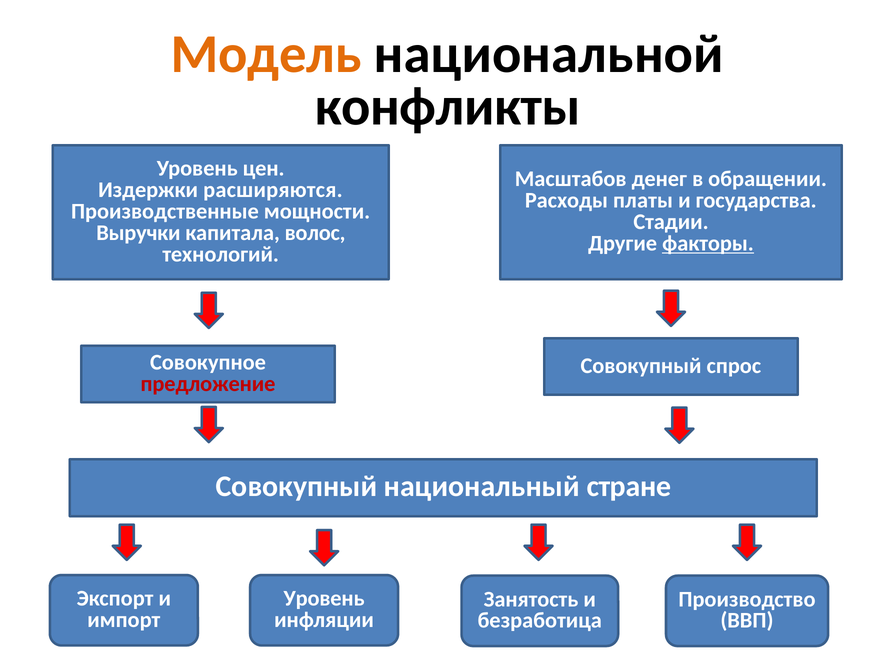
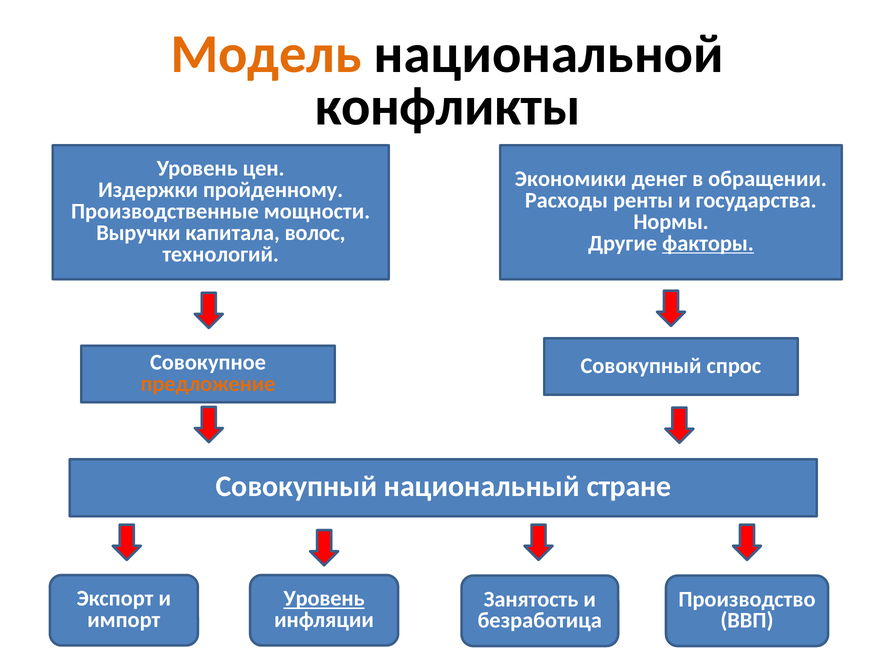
Масштабов: Масштабов -> Экономики
расширяются: расширяются -> пройденному
платы: платы -> ренты
Стадии: Стадии -> Нормы
предложение colour: red -> orange
Уровень at (324, 599) underline: none -> present
